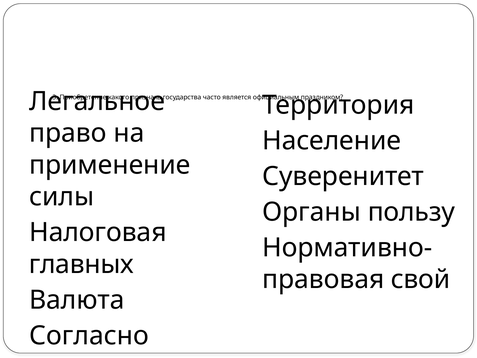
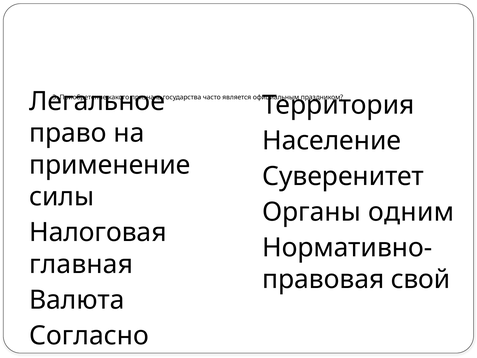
пользу: пользу -> одним
главных: главных -> главная
